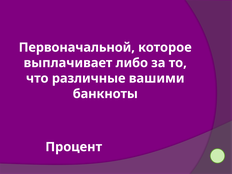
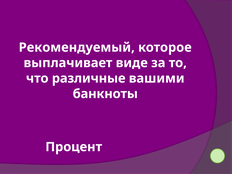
Первоначальной: Первоначальной -> Рекомендуемый
либо: либо -> виде
